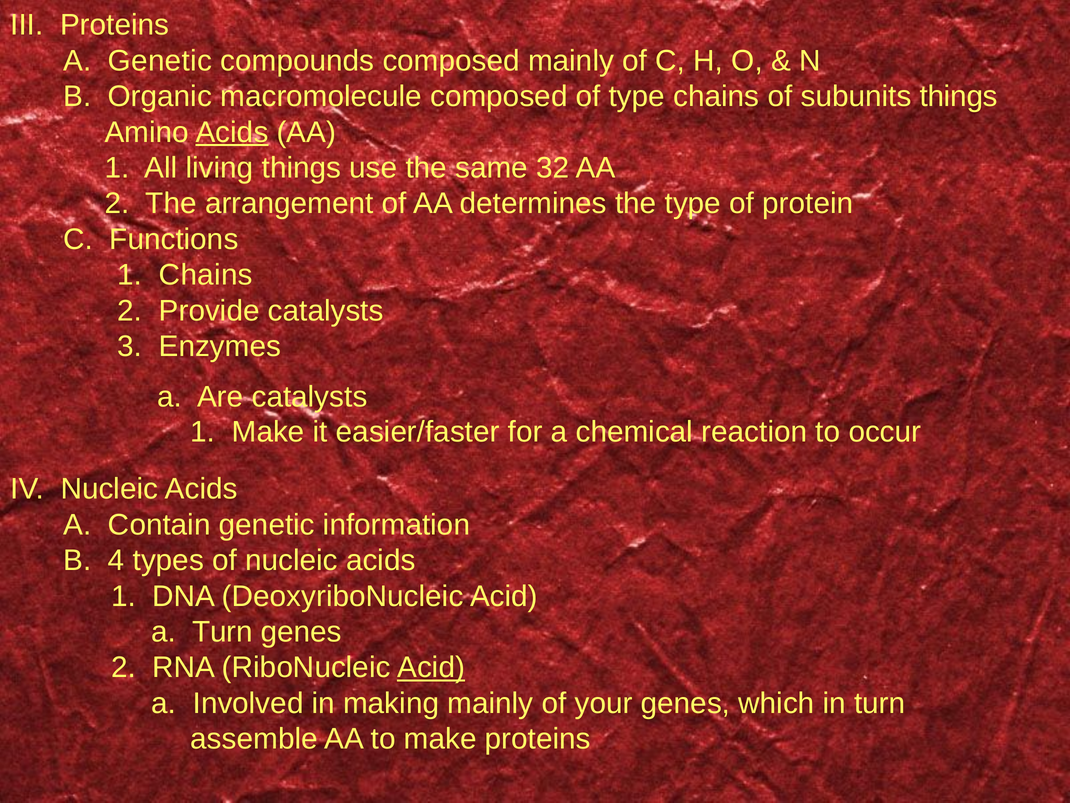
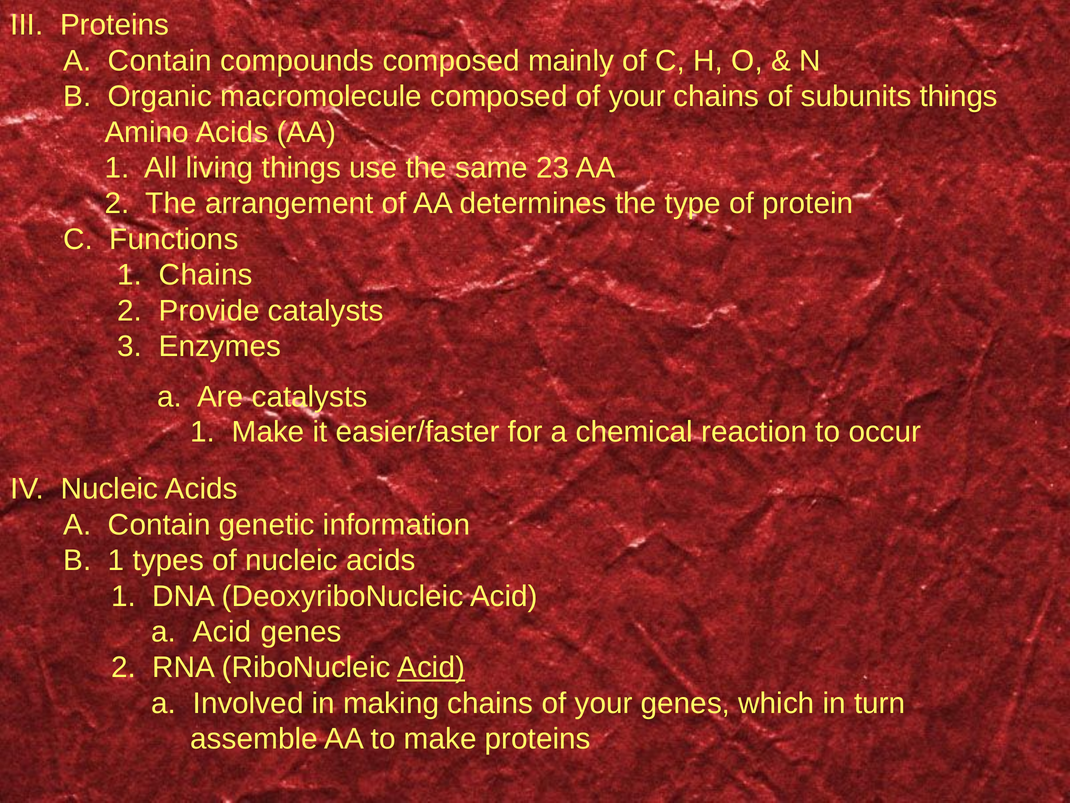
Genetic at (160, 61): Genetic -> Contain
composed of type: type -> your
Acids at (232, 132) underline: present -> none
32: 32 -> 23
B 4: 4 -> 1
a Turn: Turn -> Acid
making mainly: mainly -> chains
